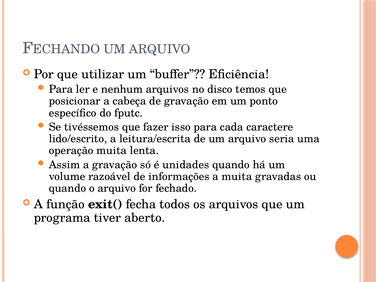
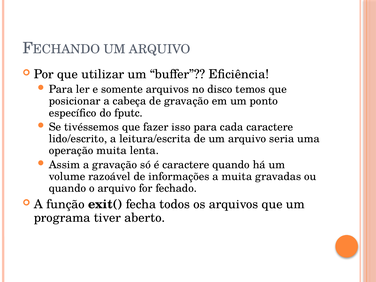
nenhum: nenhum -> somente
é unidades: unidades -> caractere
